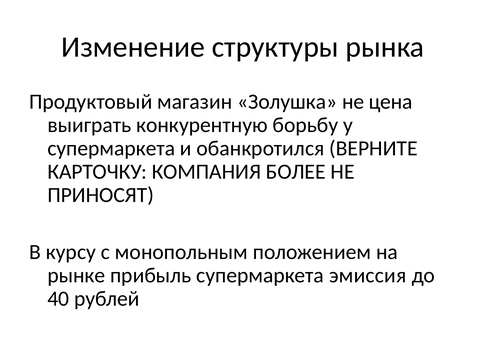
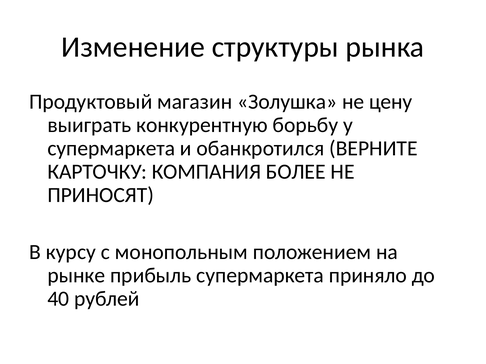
цена: цена -> цену
эмиссия: эмиссия -> приняло
